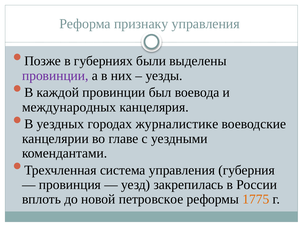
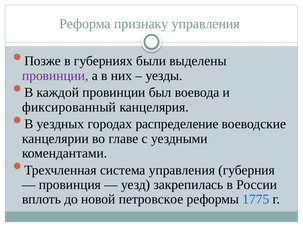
международных: международных -> фиксированный
журналистике: журналистике -> распределение
1775 colour: orange -> blue
